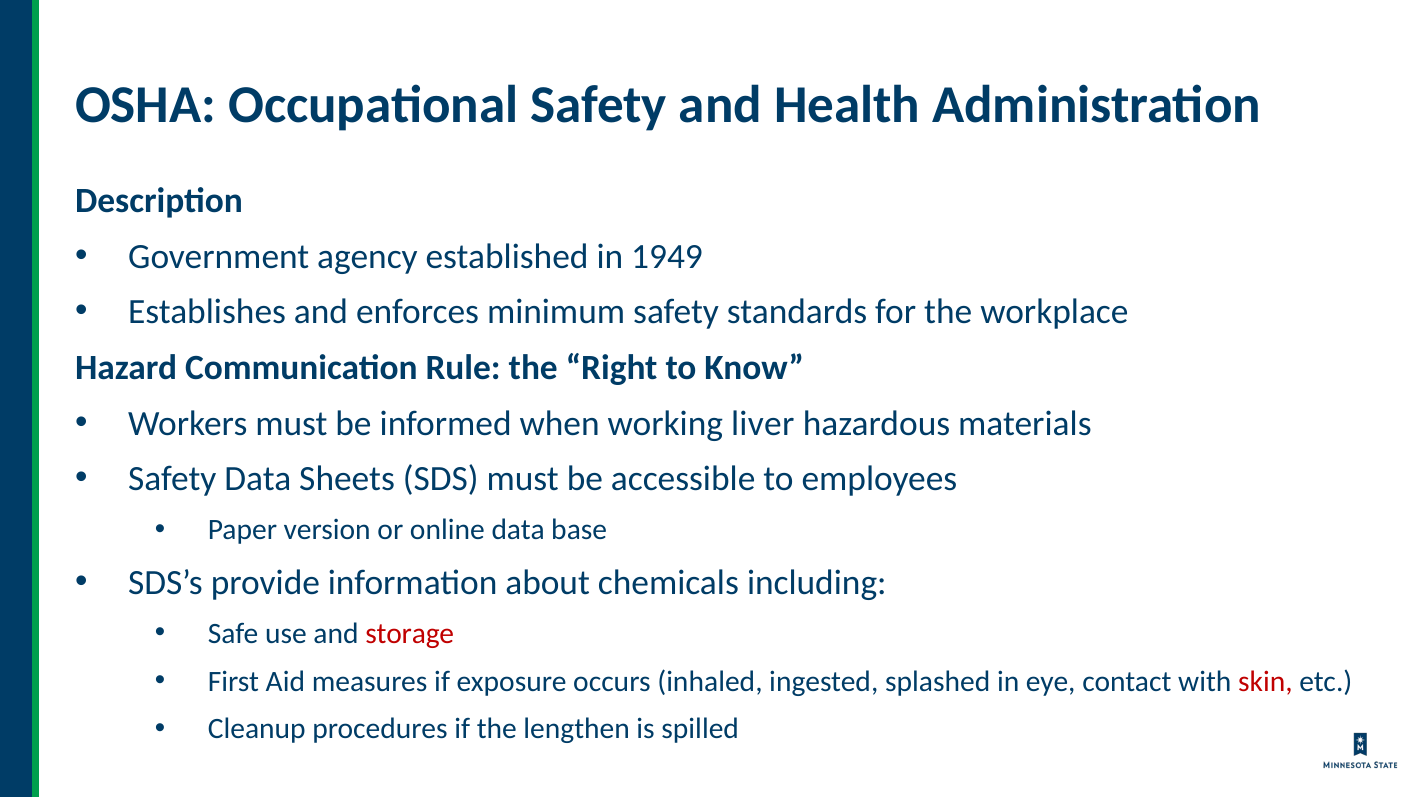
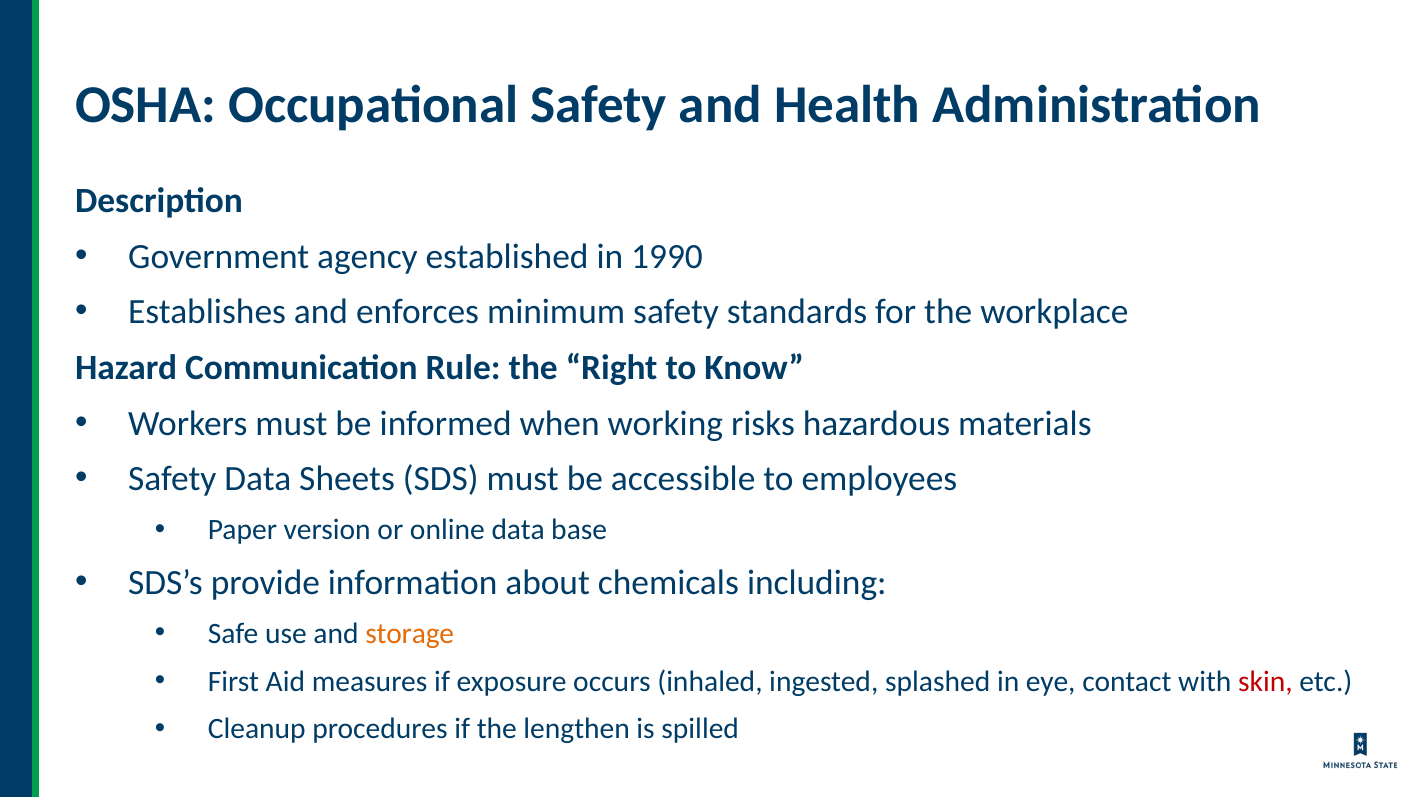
1949: 1949 -> 1990
liver: liver -> risks
storage colour: red -> orange
